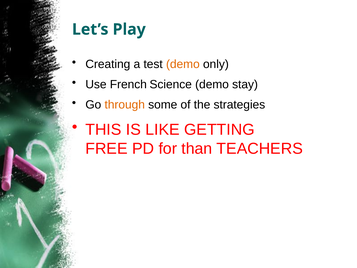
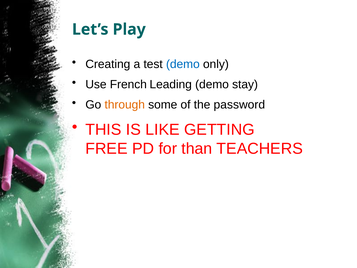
demo at (183, 64) colour: orange -> blue
Science: Science -> Leading
strategies: strategies -> password
